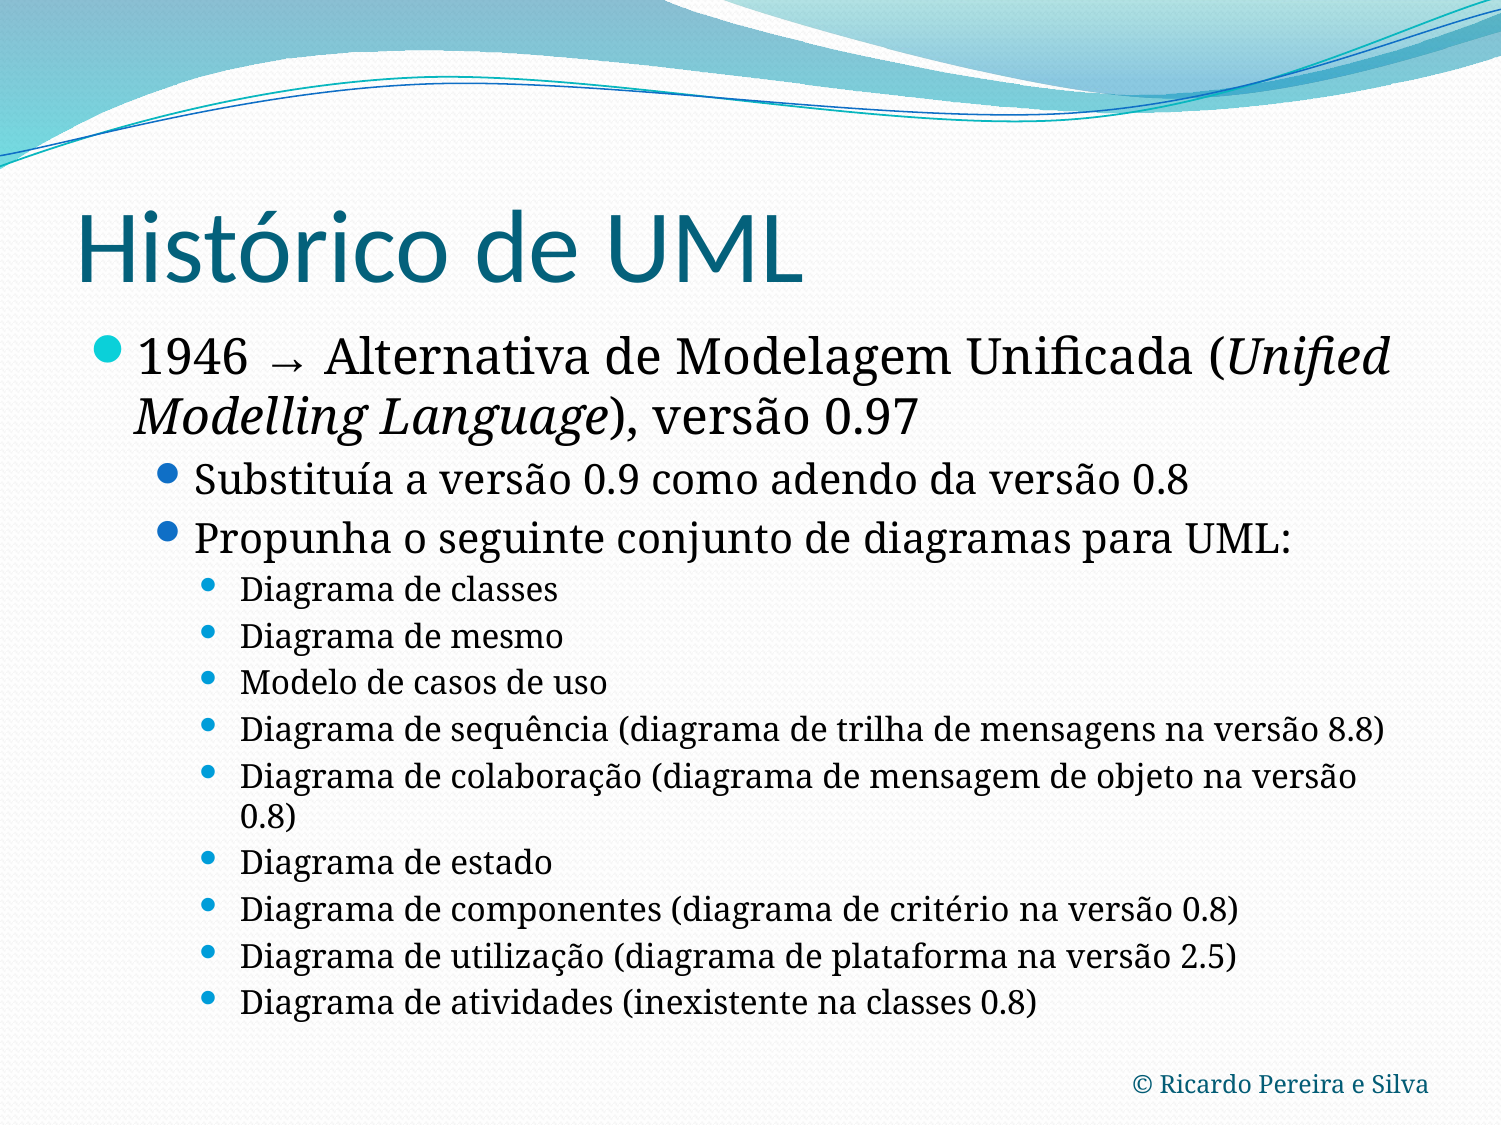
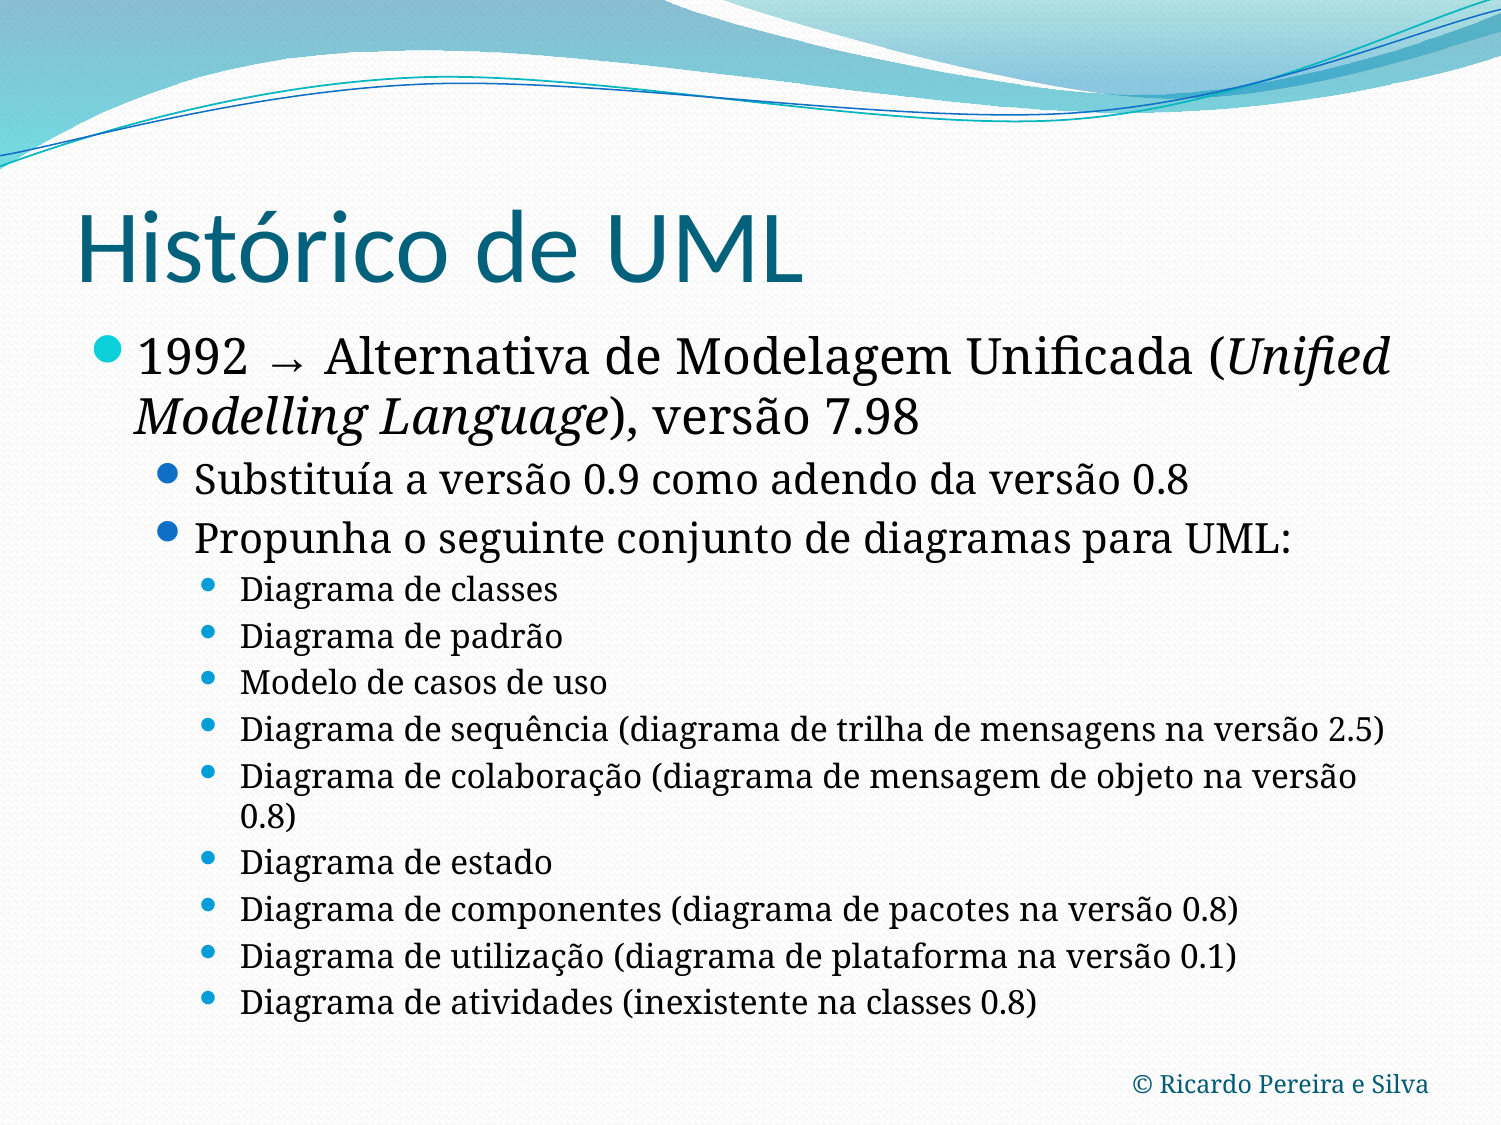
1946: 1946 -> 1992
0.97: 0.97 -> 7.98
mesmo: mesmo -> padrão
8.8: 8.8 -> 2.5
critério: critério -> pacotes
2.5: 2.5 -> 0.1
